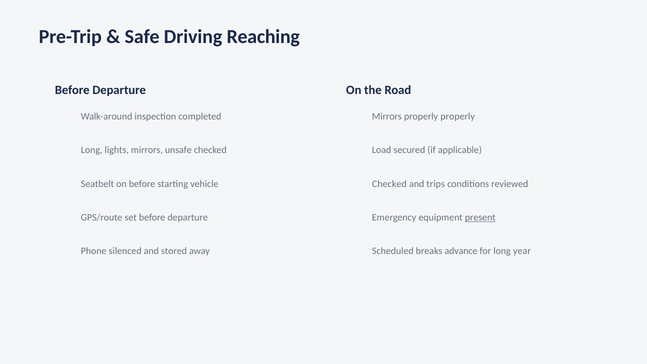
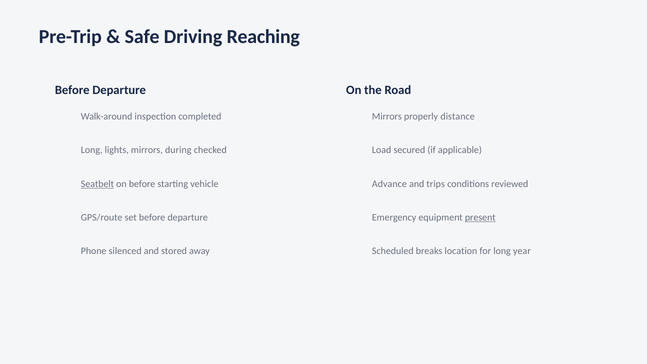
properly properly: properly -> distance
unsafe: unsafe -> during
Seatbelt underline: none -> present
Checked at (389, 184): Checked -> Advance
advance: advance -> location
